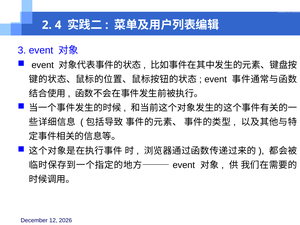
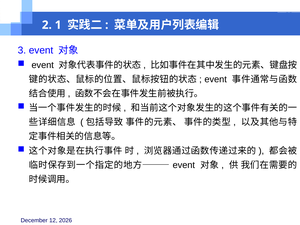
4: 4 -> 1
